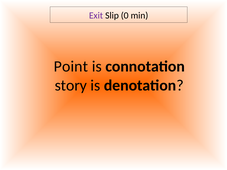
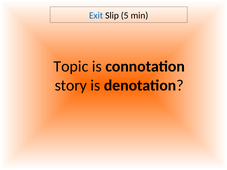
Exit colour: purple -> blue
0: 0 -> 5
Point: Point -> Topic
